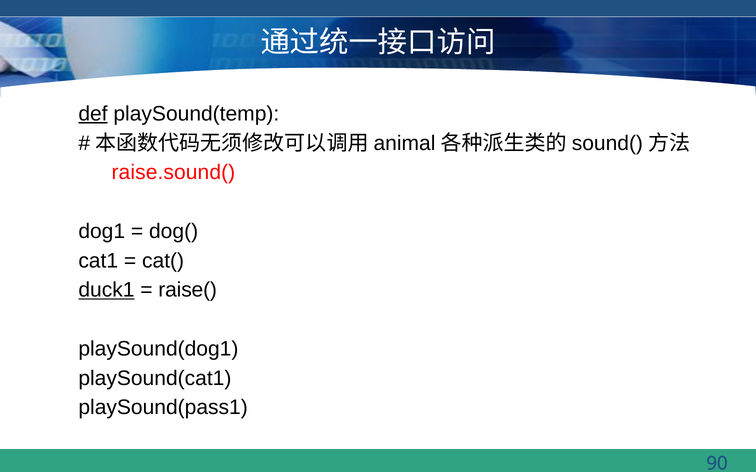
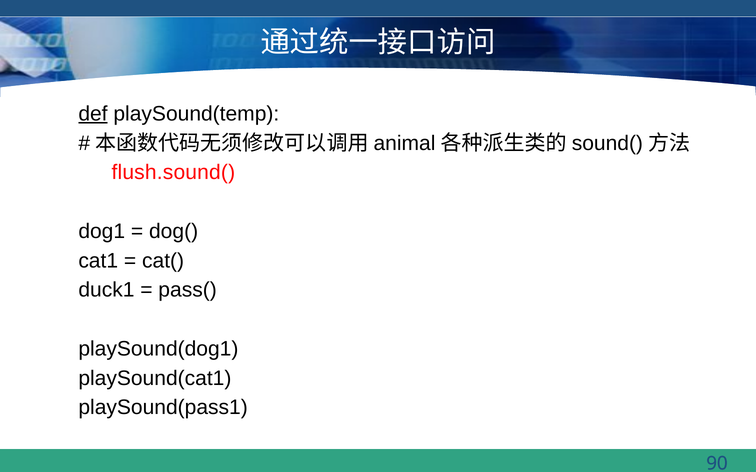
raise.sound(: raise.sound( -> flush.sound(
duck1 underline: present -> none
raise(: raise( -> pass(
